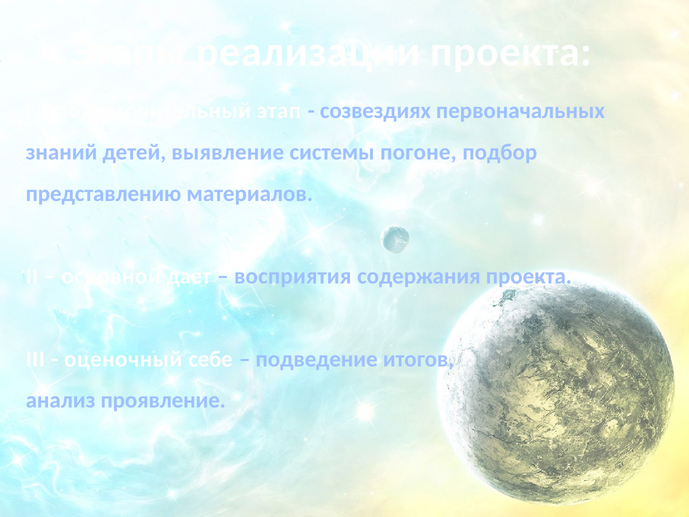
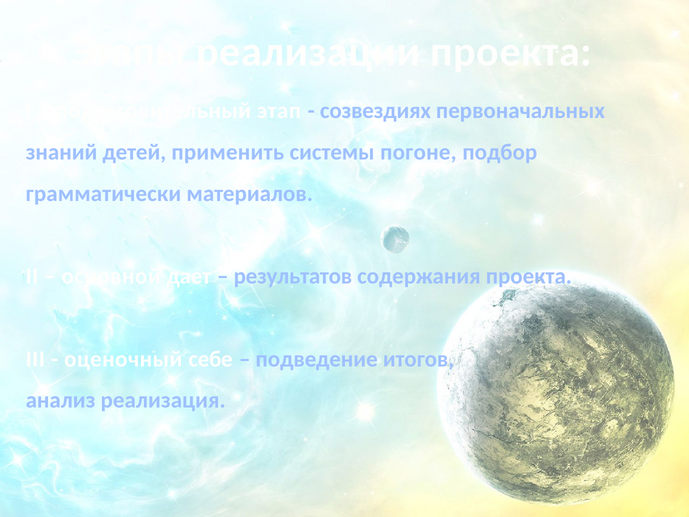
выявление: выявление -> применить
представлению: представлению -> грамматически
восприятия: восприятия -> результатов
проявление: проявление -> реализация
